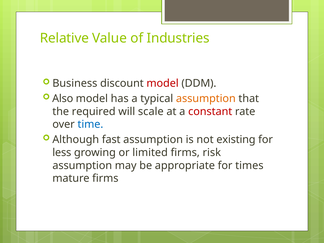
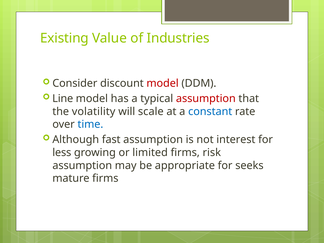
Relative: Relative -> Existing
Business: Business -> Consider
Also: Also -> Line
assumption at (206, 98) colour: orange -> red
required: required -> volatility
constant colour: red -> blue
existing: existing -> interest
times: times -> seeks
